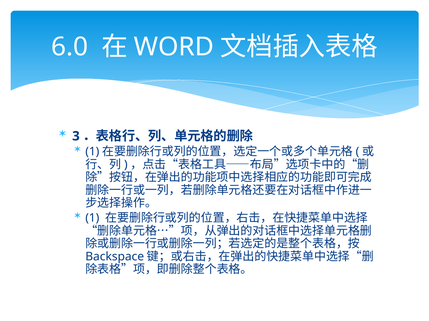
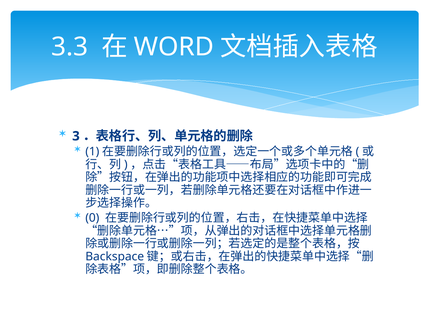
6.0: 6.0 -> 3.3
1 at (92, 218): 1 -> 0
